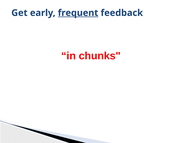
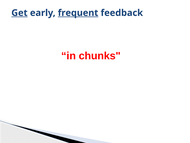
Get underline: none -> present
